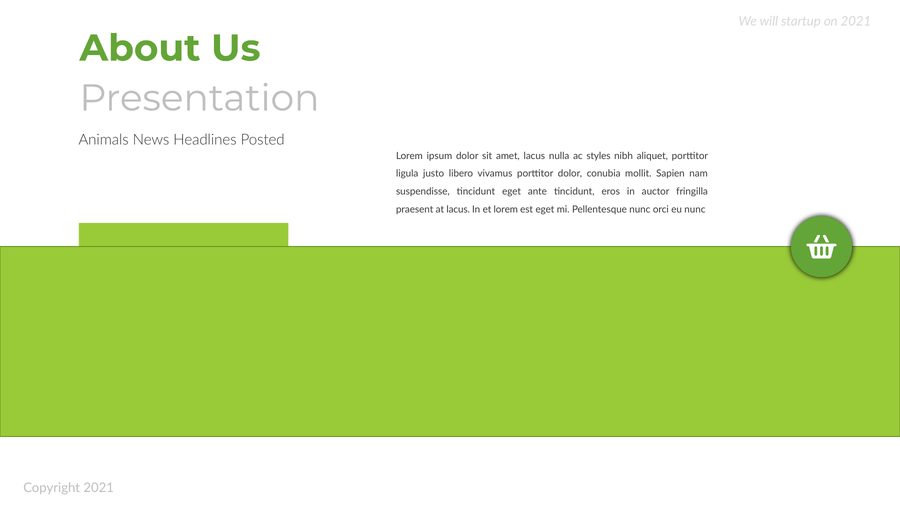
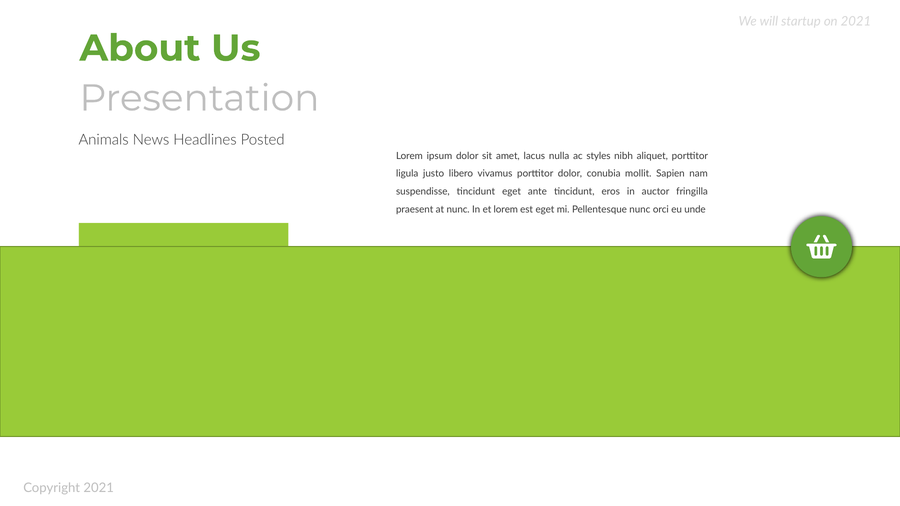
at lacus: lacus -> nunc
eu nunc: nunc -> unde
